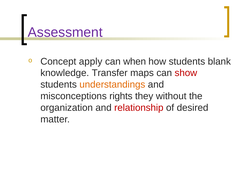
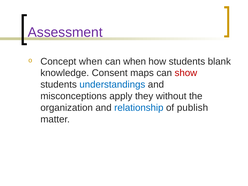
Concept apply: apply -> when
Transfer: Transfer -> Consent
understandings colour: orange -> blue
rights: rights -> apply
relationship colour: red -> blue
desired: desired -> publish
